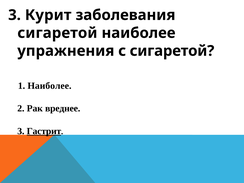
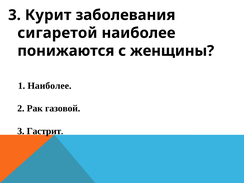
упражнения: упражнения -> понижаются
с сигаретой: сигаретой -> женщины
вреднее: вреднее -> газовой
Гастрит underline: present -> none
